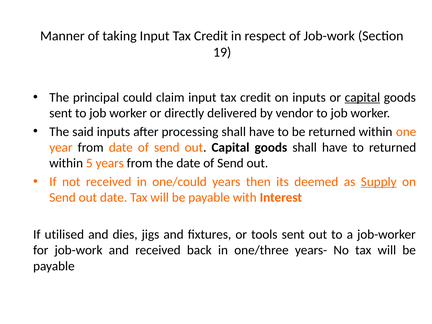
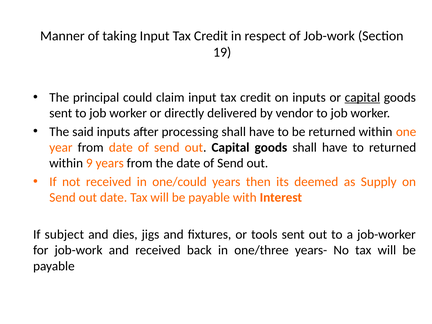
5: 5 -> 9
Supply underline: present -> none
utilised: utilised -> subject
